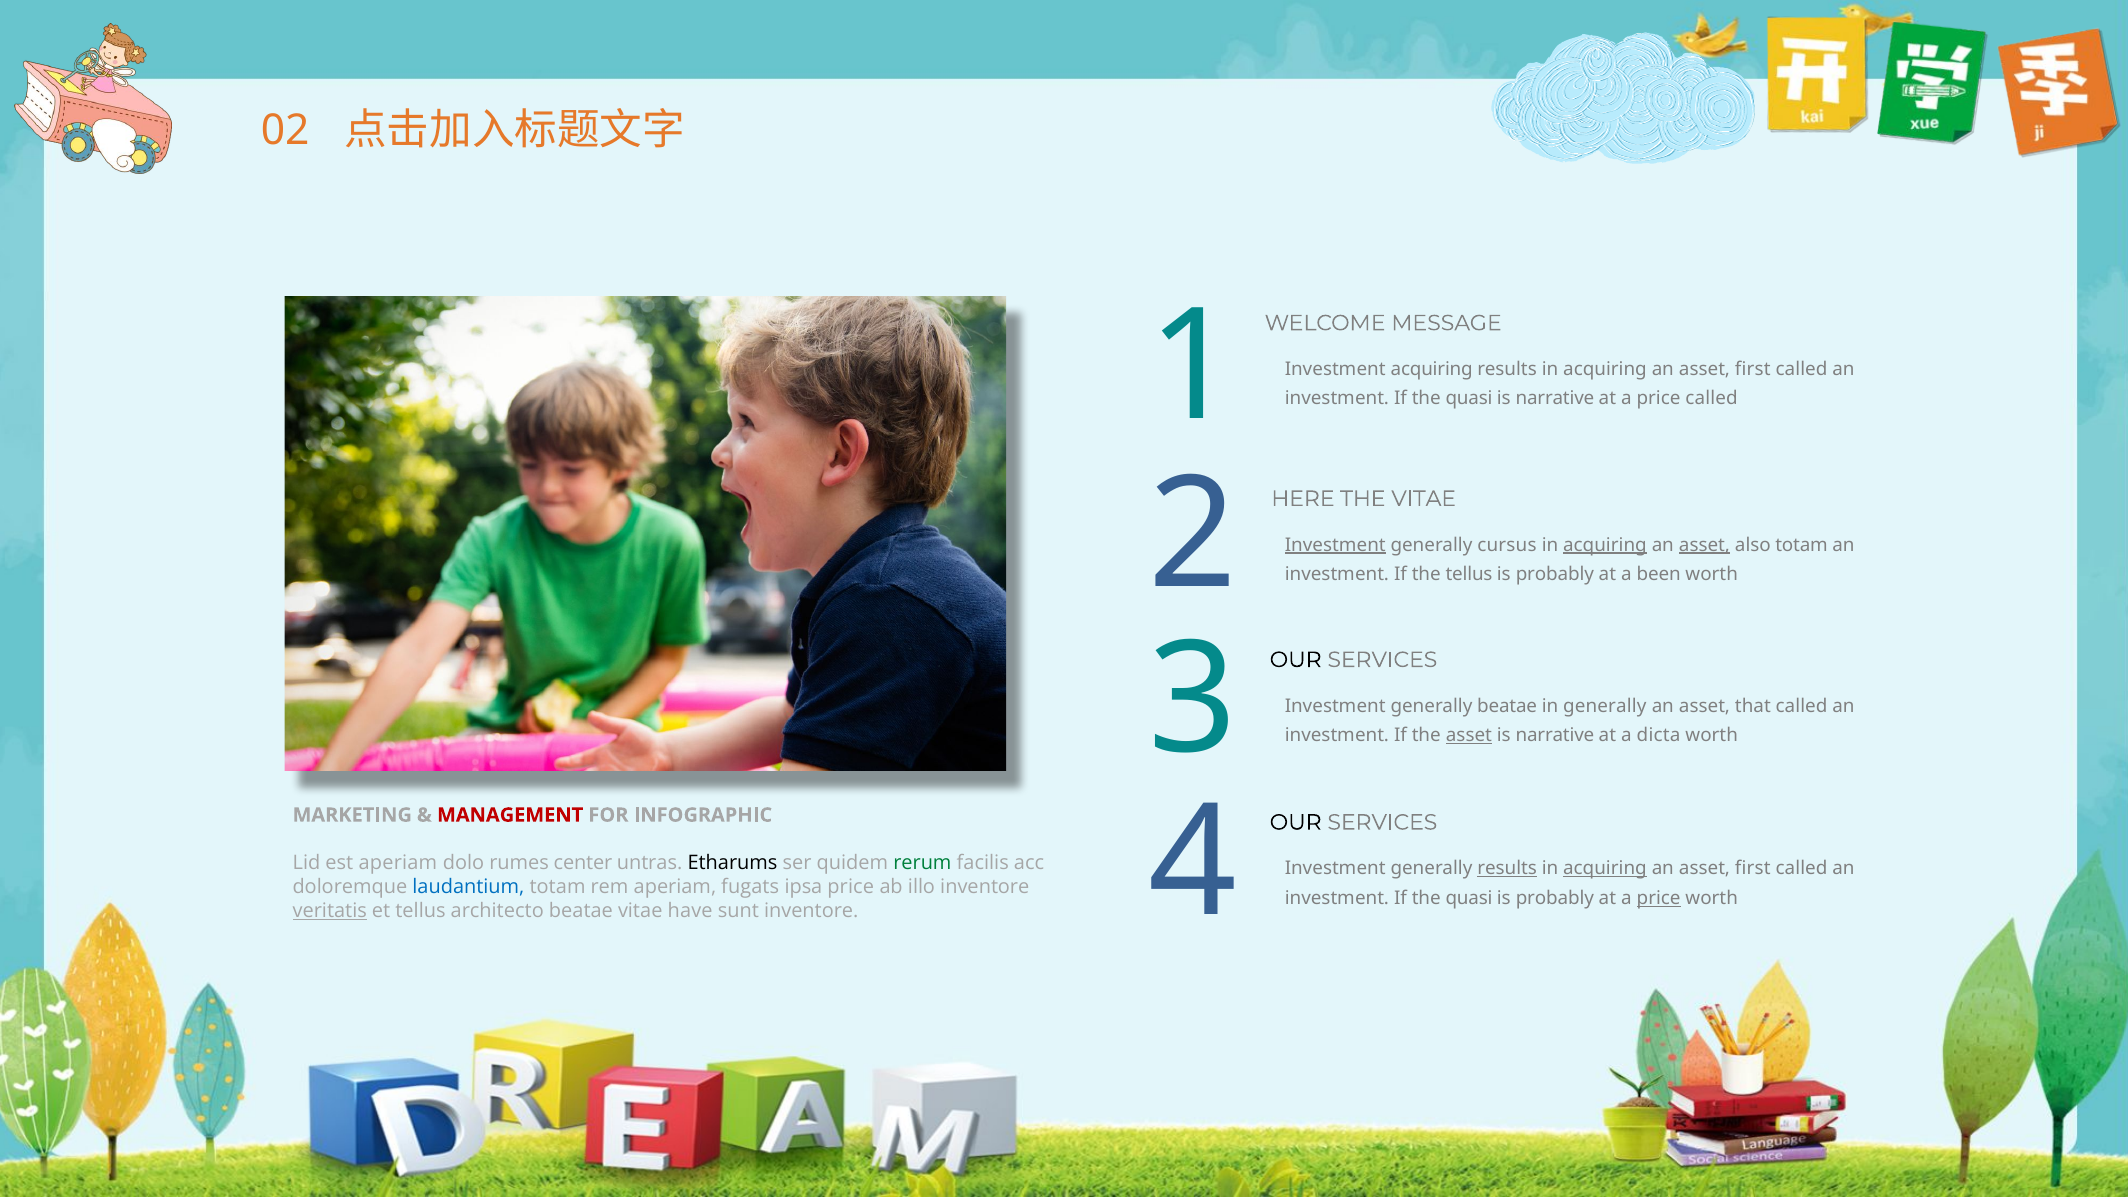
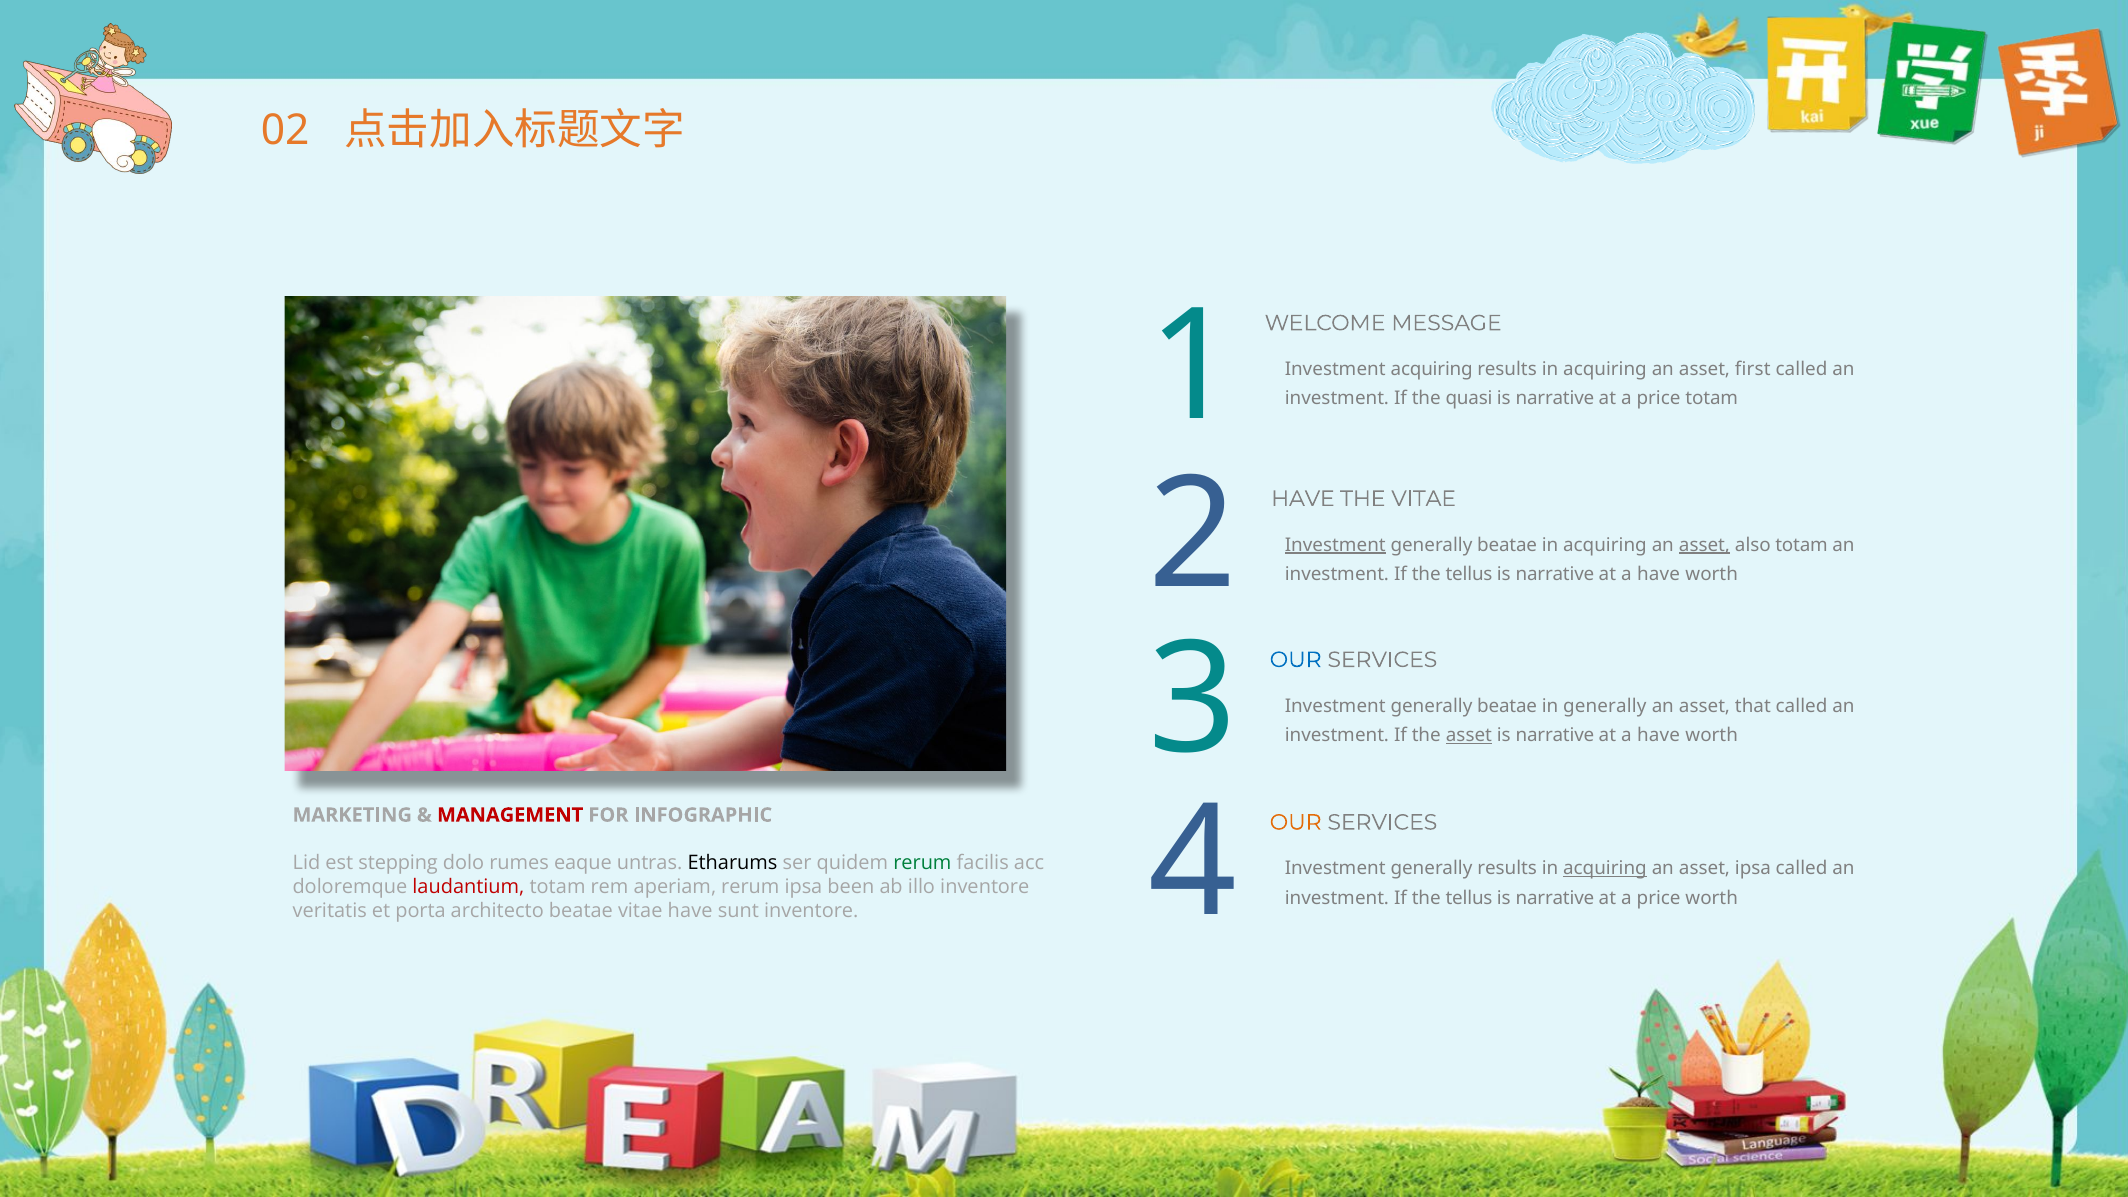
price called: called -> totam
HERE at (1303, 499): HERE -> HAVE
cursus at (1507, 545): cursus -> beatae
acquiring at (1605, 545) underline: present -> none
probably at (1555, 574): probably -> narrative
been at (1659, 574): been -> have
OUR at (1296, 660) colour: black -> blue
dicta at (1659, 735): dicta -> have
OUR at (1296, 822) colour: black -> orange
est aperiam: aperiam -> stepping
center: center -> eaque
results at (1507, 869) underline: present -> none
first at (1753, 869): first -> ipsa
laudantium colour: blue -> red
aperiam fugats: fugats -> rerum
ipsa price: price -> been
quasi at (1469, 898): quasi -> tellus
probably at (1555, 898): probably -> narrative
price at (1659, 898) underline: present -> none
veritatis underline: present -> none
et tellus: tellus -> porta
